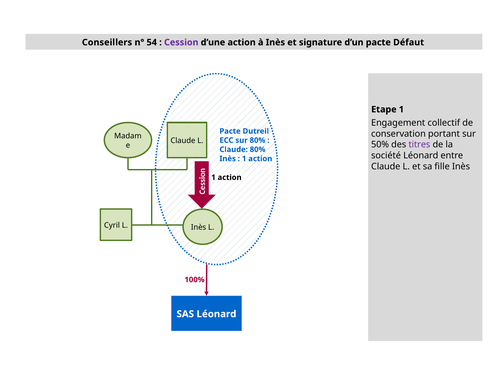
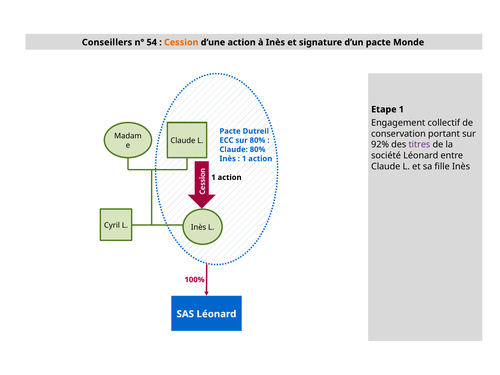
Cession colour: purple -> orange
Défaut: Défaut -> Monde
50%: 50% -> 92%
